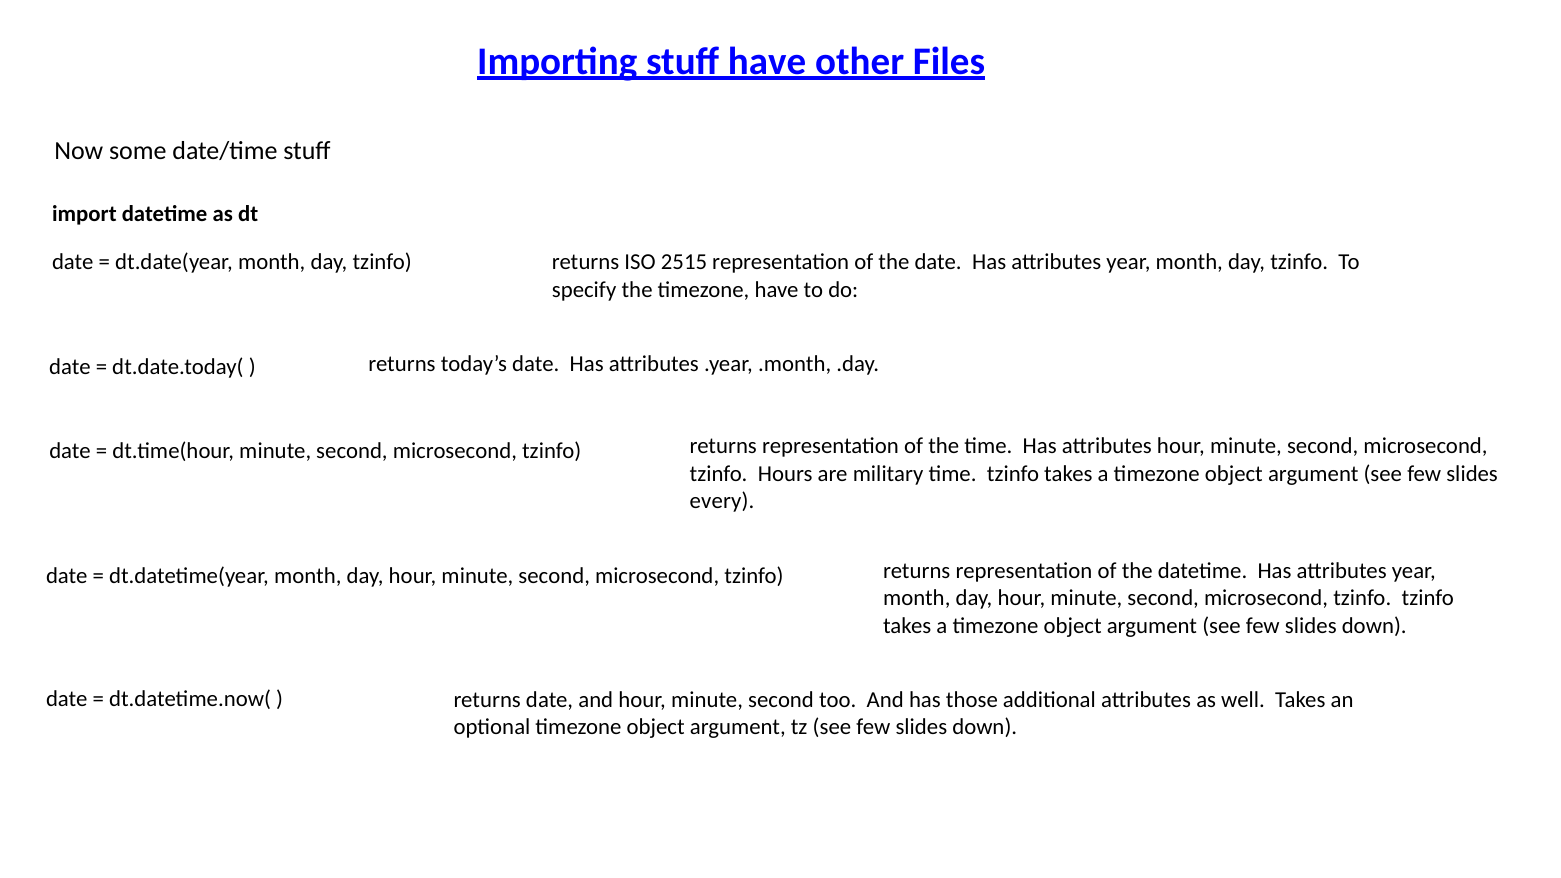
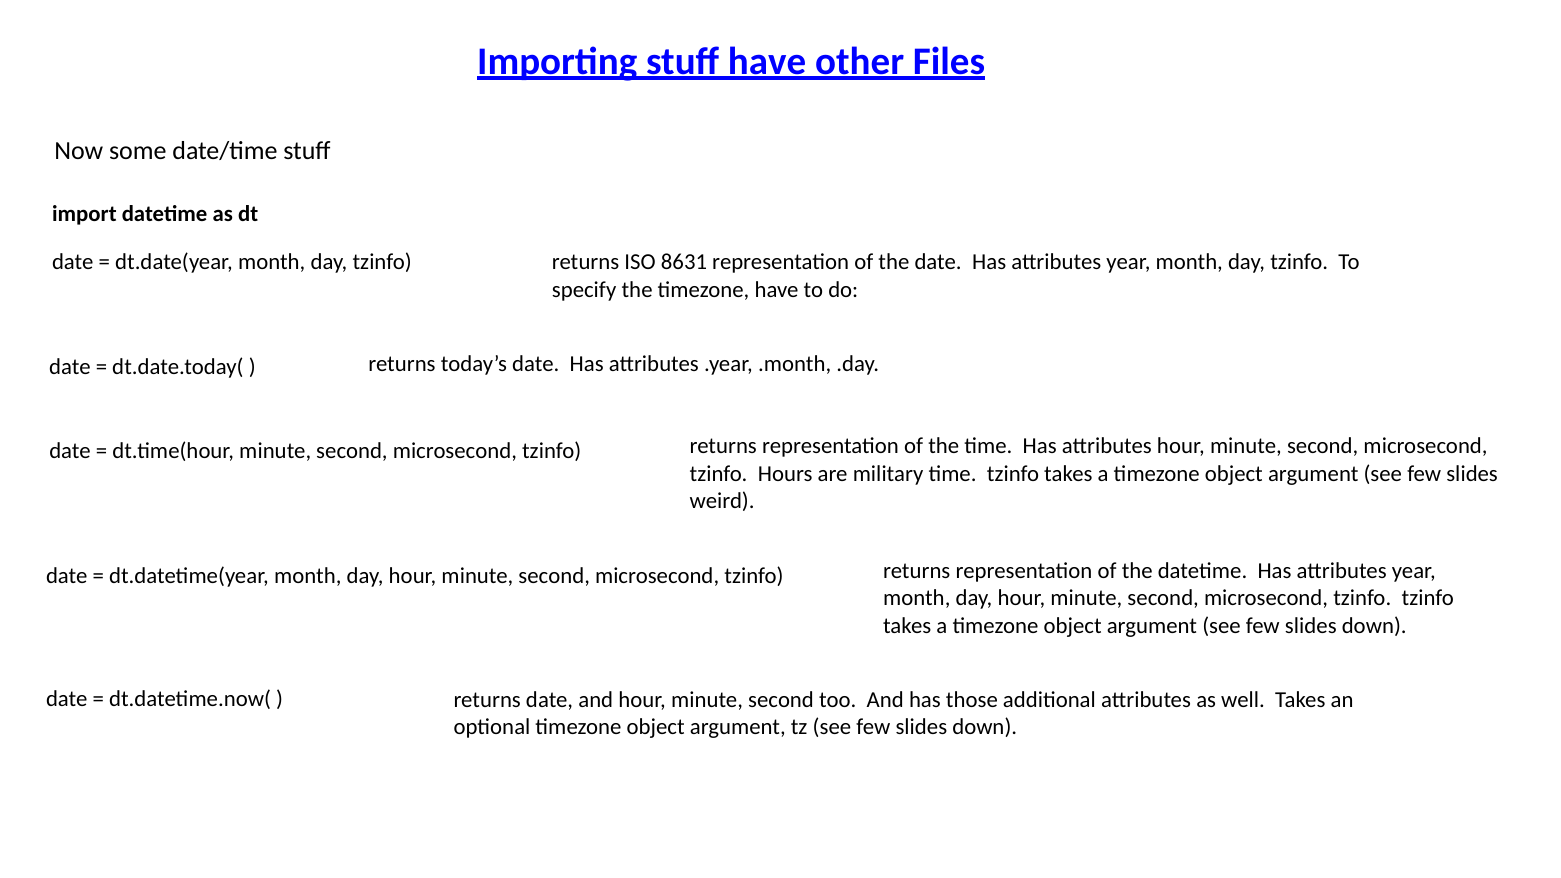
2515: 2515 -> 8631
every: every -> weird
